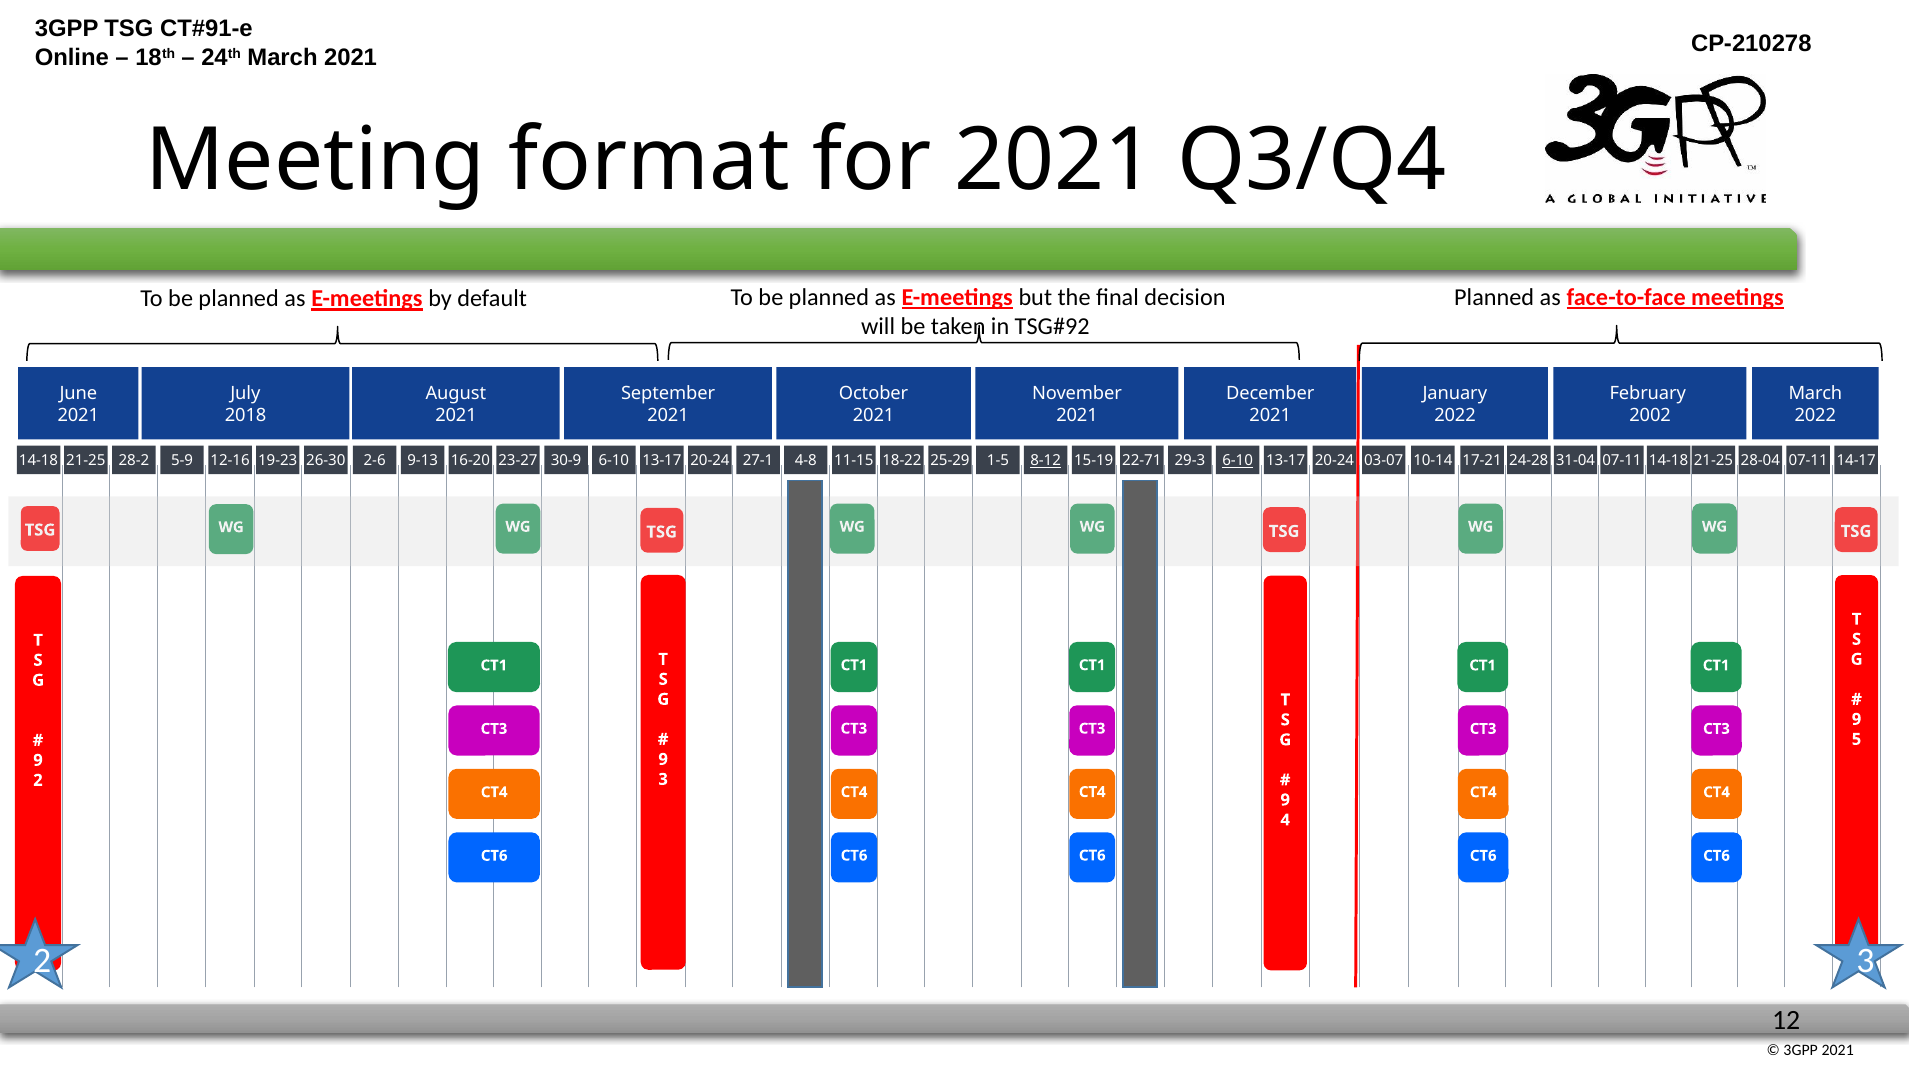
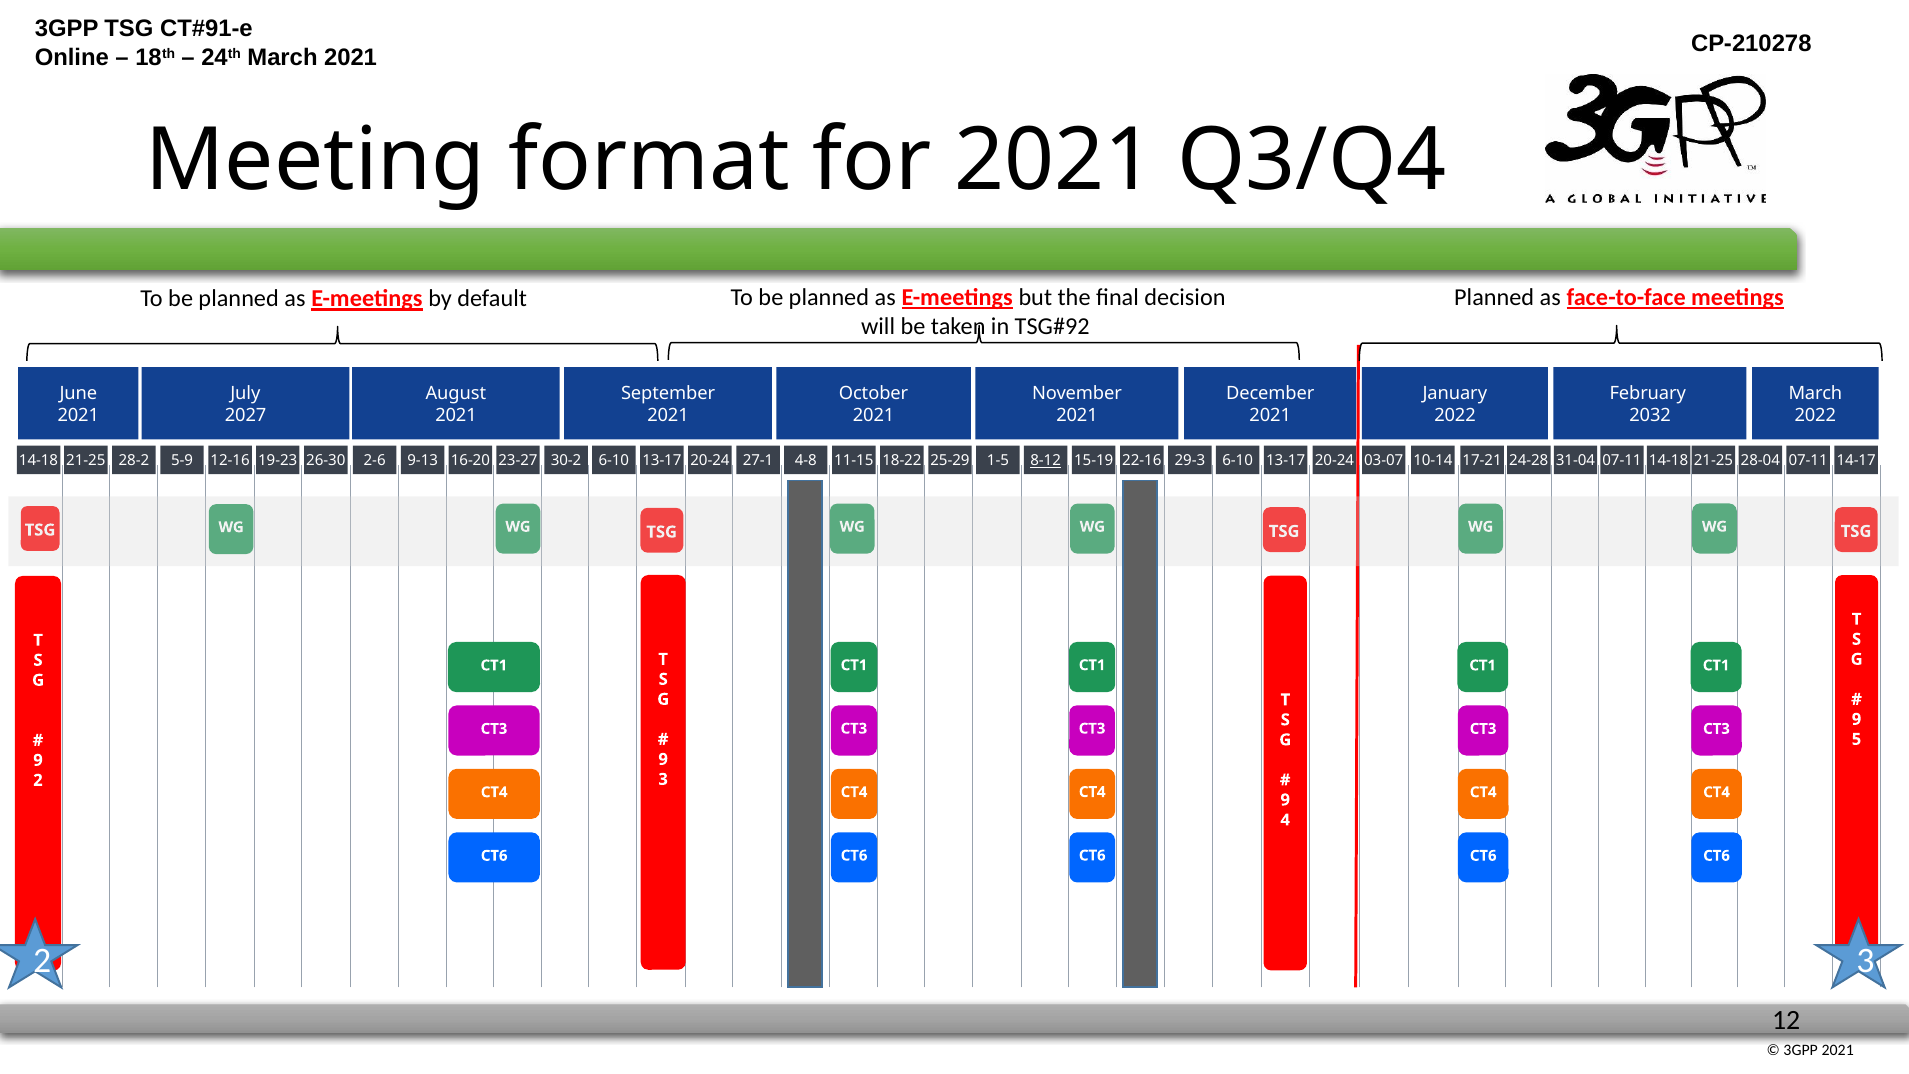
2018: 2018 -> 2027
2002: 2002 -> 2032
30-9: 30-9 -> 30-2
22-71: 22-71 -> 22-16
6-10 at (1238, 461) underline: present -> none
